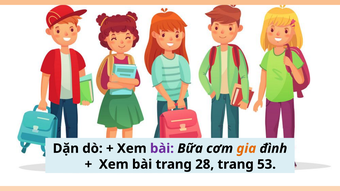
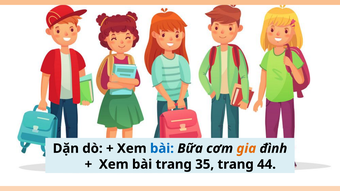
bài at (162, 149) colour: purple -> blue
28: 28 -> 35
53: 53 -> 44
